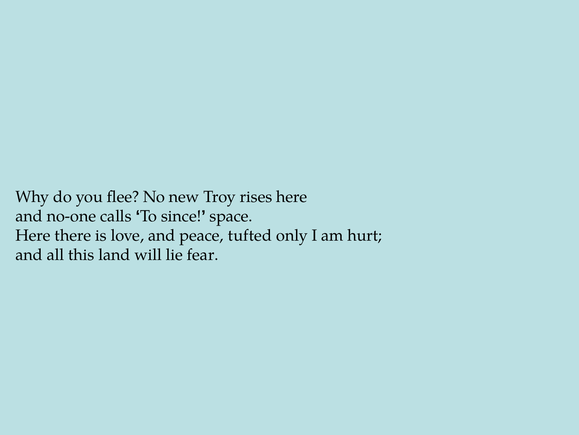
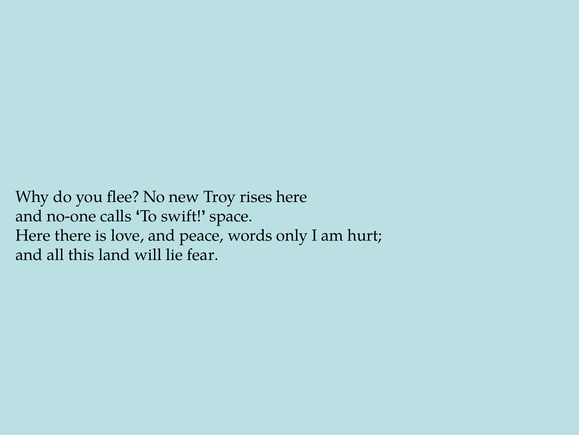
since: since -> swift
tufted: tufted -> words
